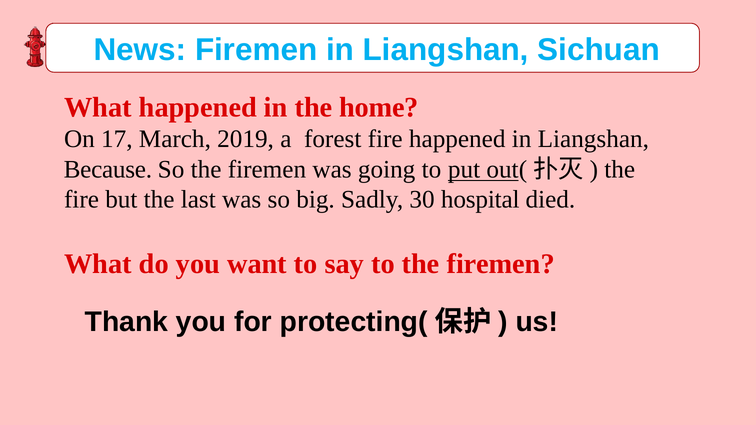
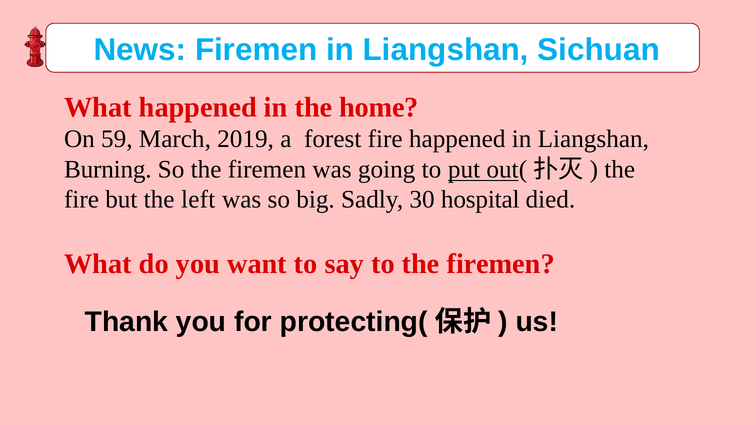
17: 17 -> 59
Because: Because -> Burning
last: last -> left
